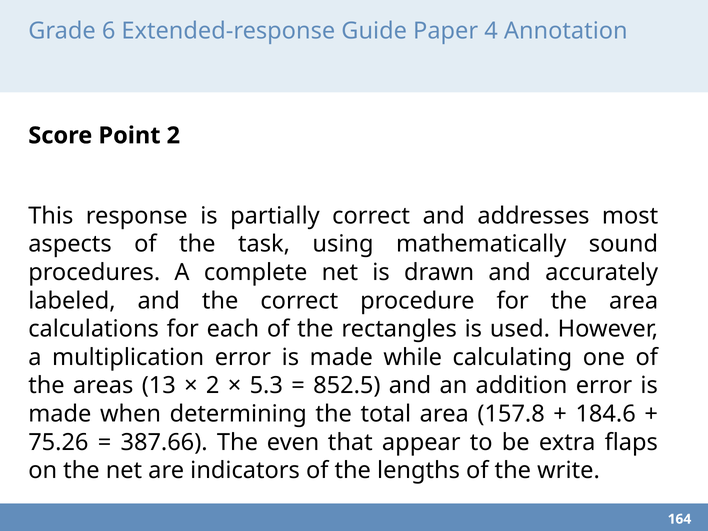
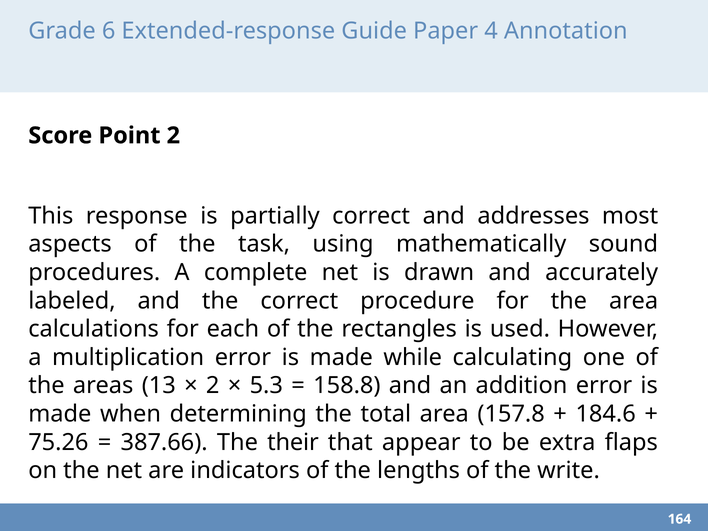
852.5: 852.5 -> 158.8
even: even -> their
